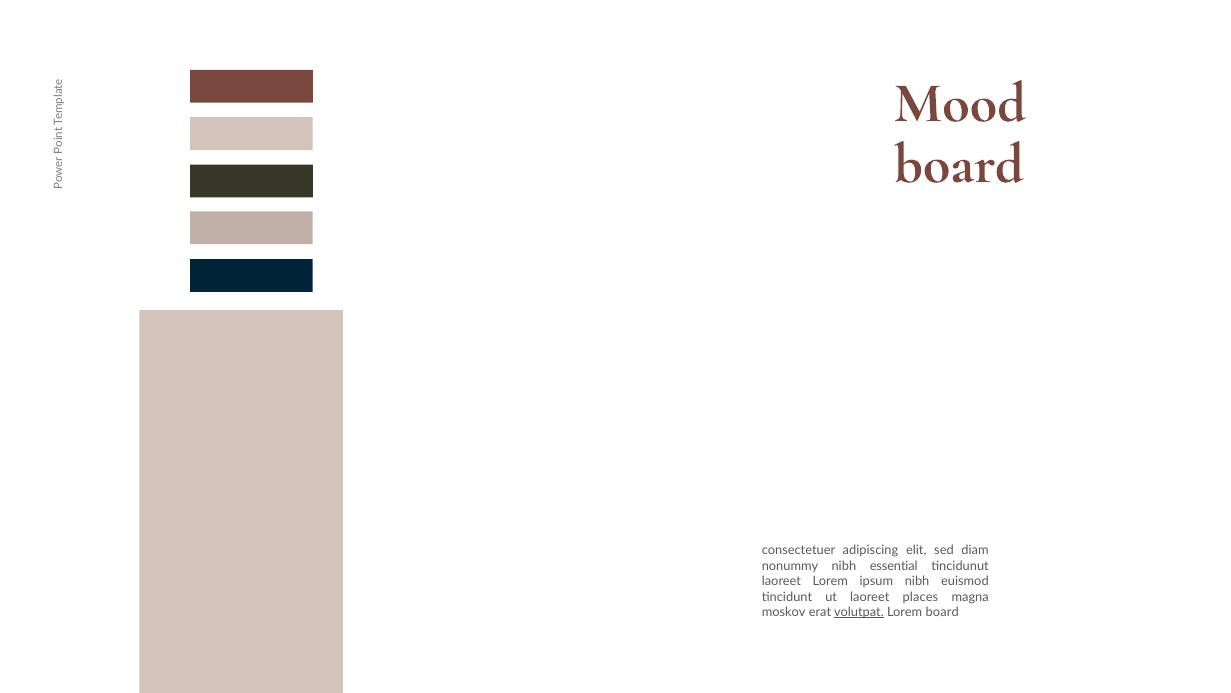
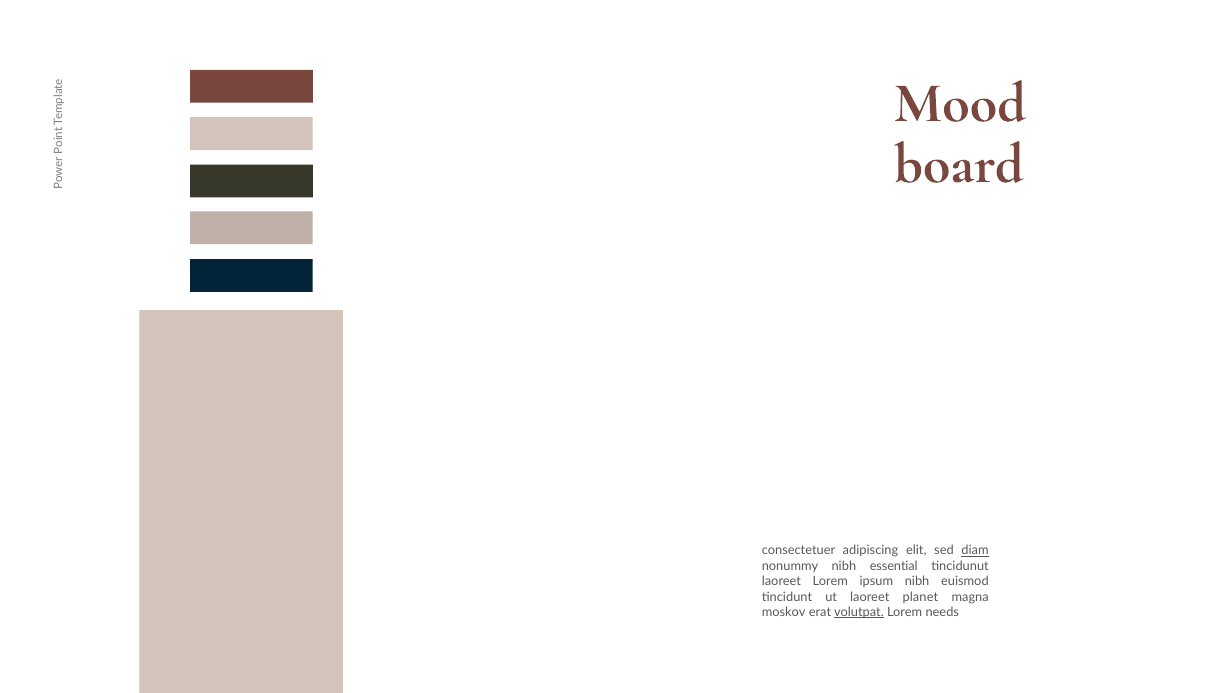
diam underline: none -> present
places: places -> planet
Lorem board: board -> needs
